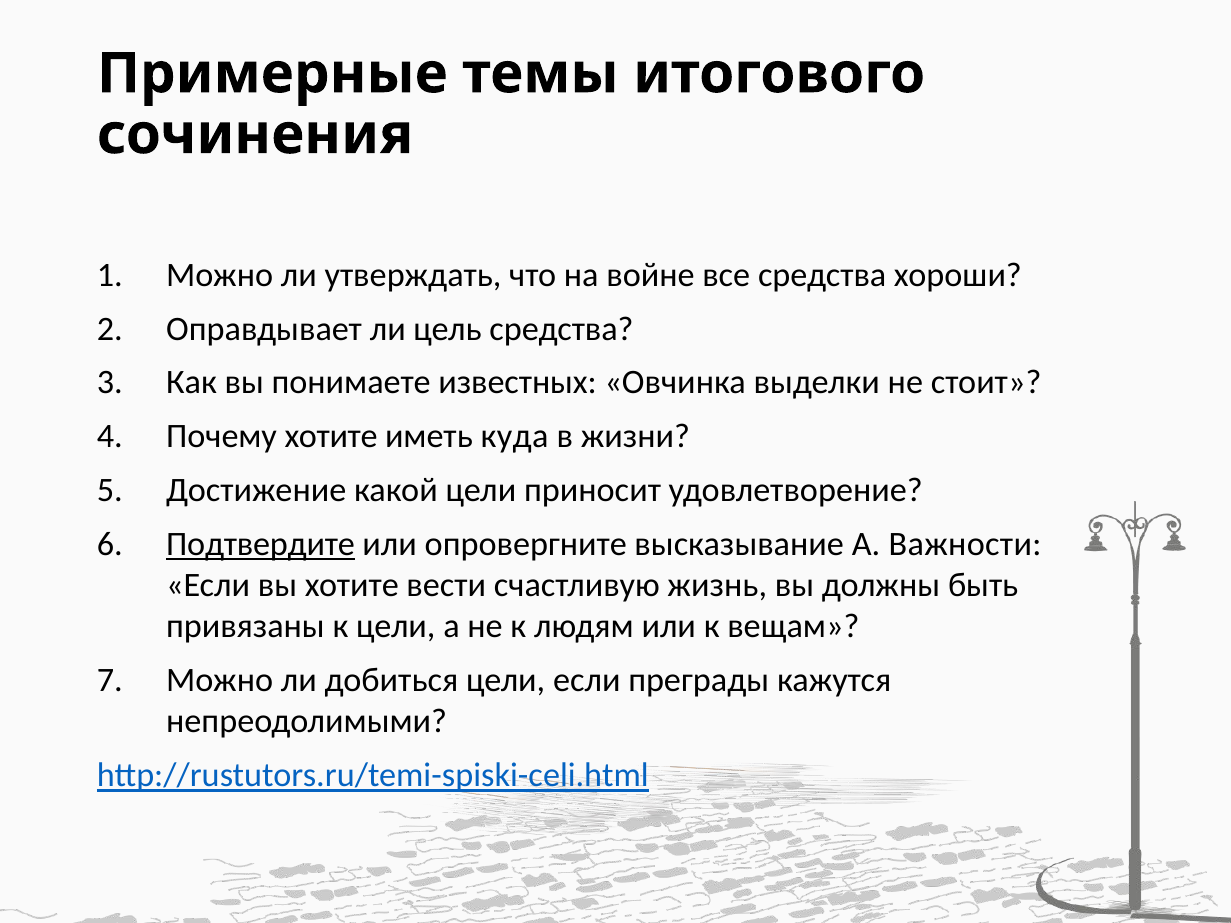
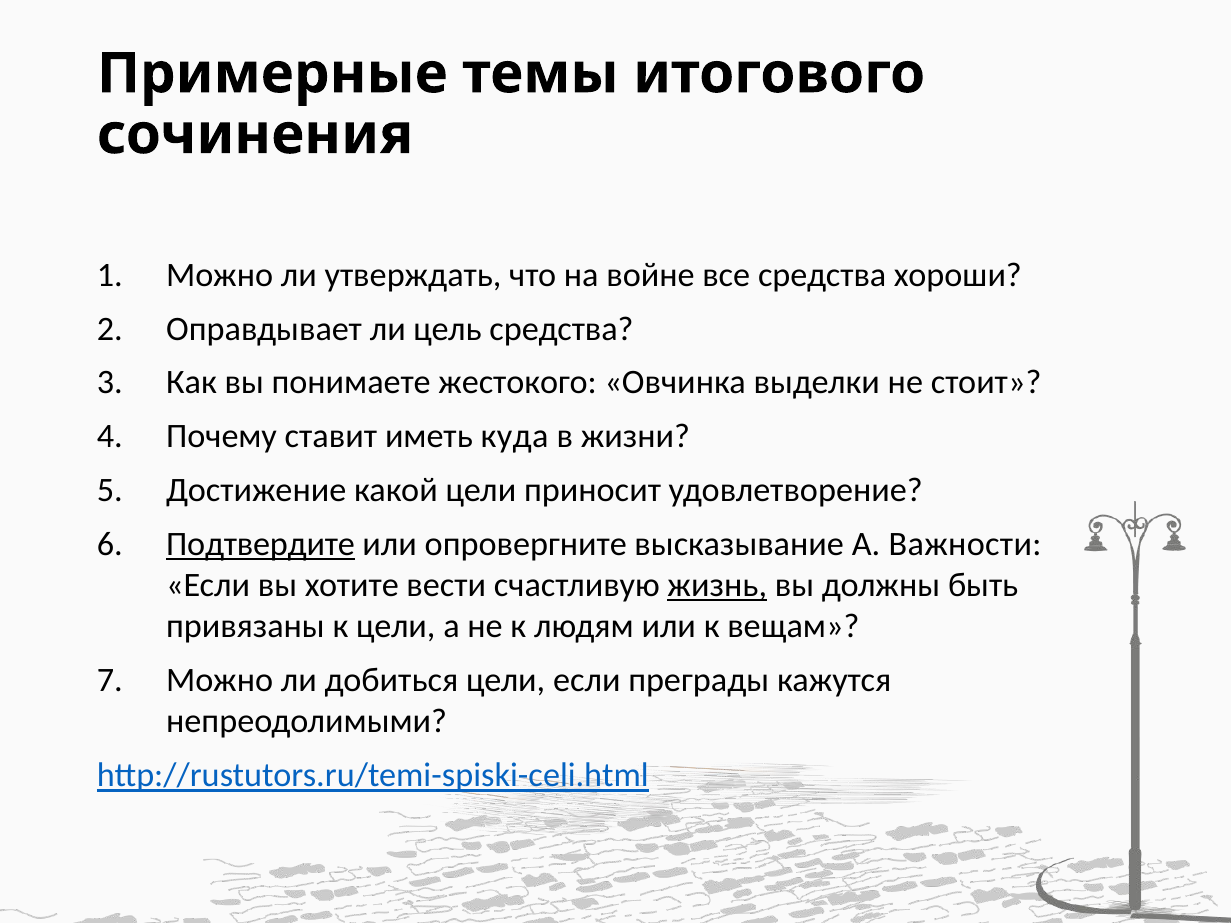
известных: известных -> жестокого
Почему хотите: хотите -> ставит
жизнь underline: none -> present
